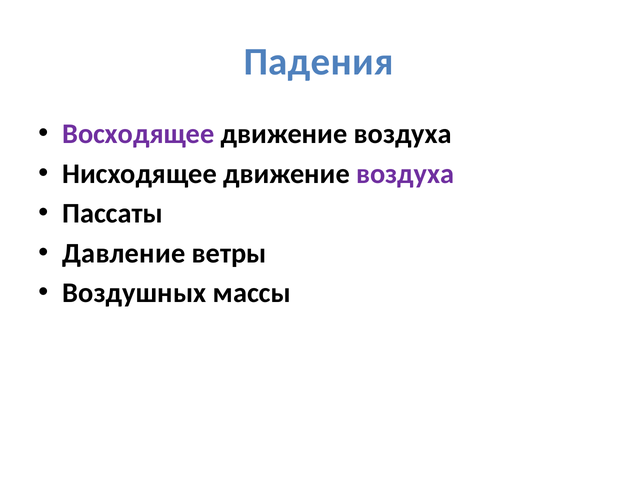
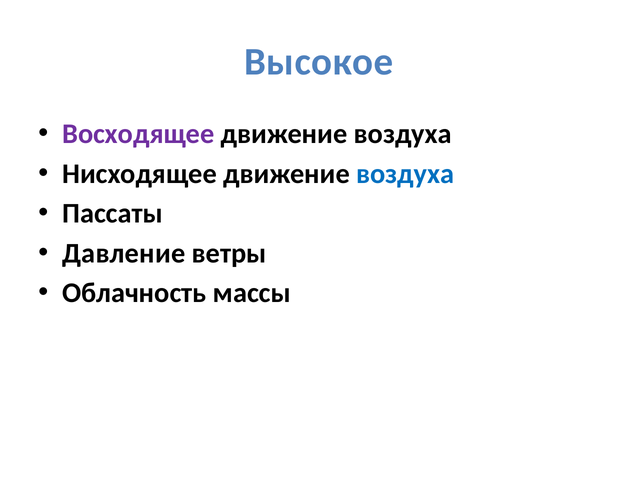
Падения: Падения -> Высокое
воздуха at (405, 174) colour: purple -> blue
Воздушных: Воздушных -> Облачность
